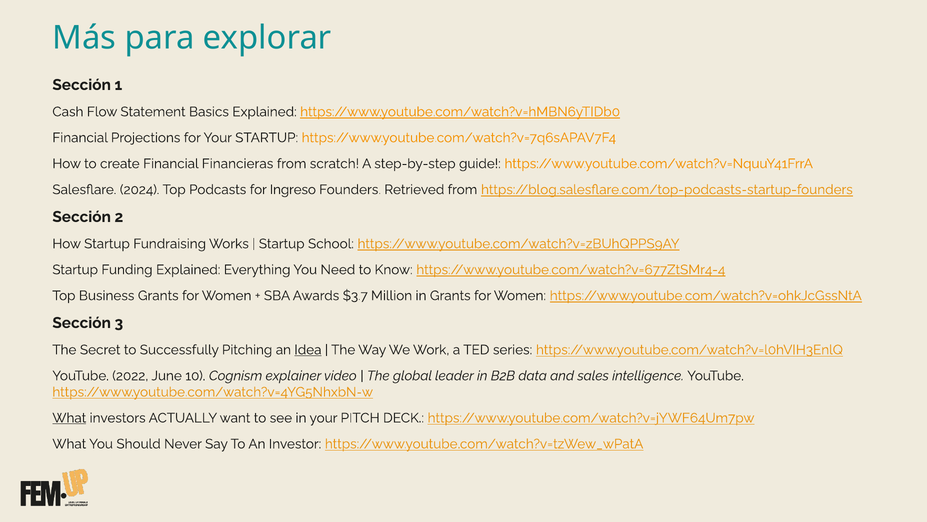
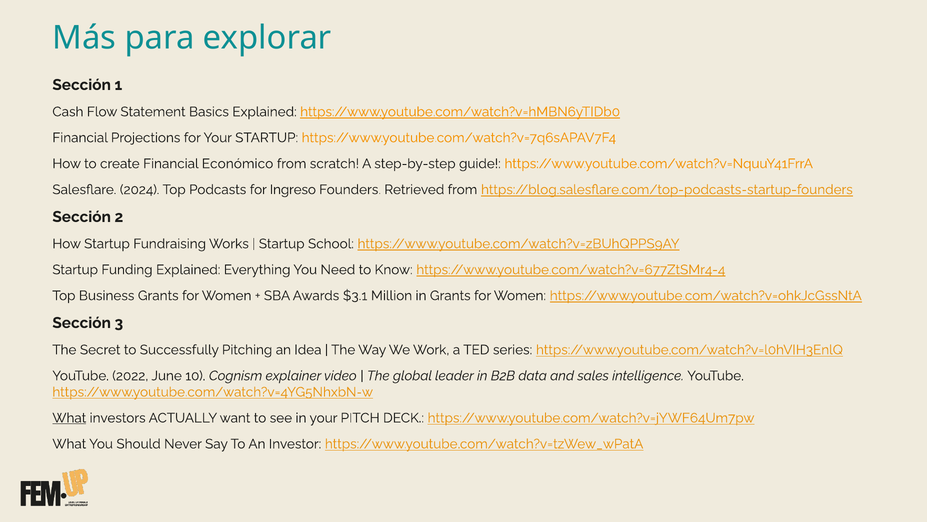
Financieras: Financieras -> Económico
$3.7: $3.7 -> $3.1
Idea underline: present -> none
